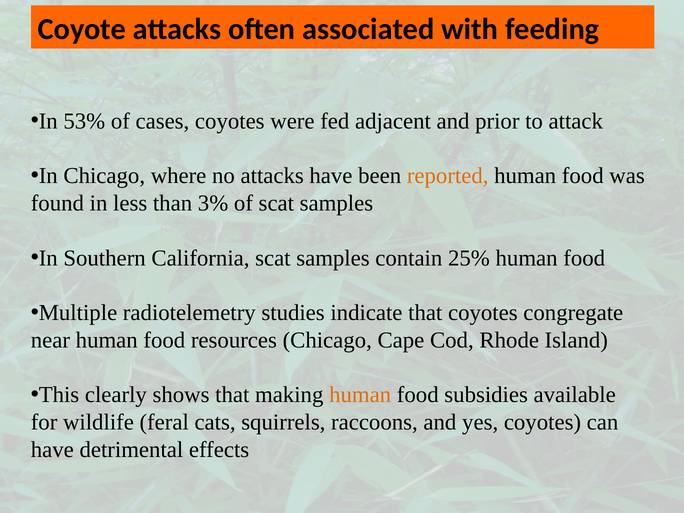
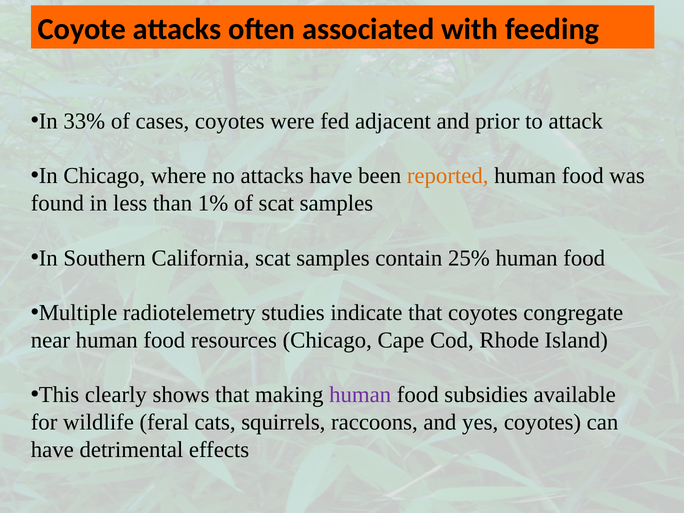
53%: 53% -> 33%
3%: 3% -> 1%
human at (360, 395) colour: orange -> purple
